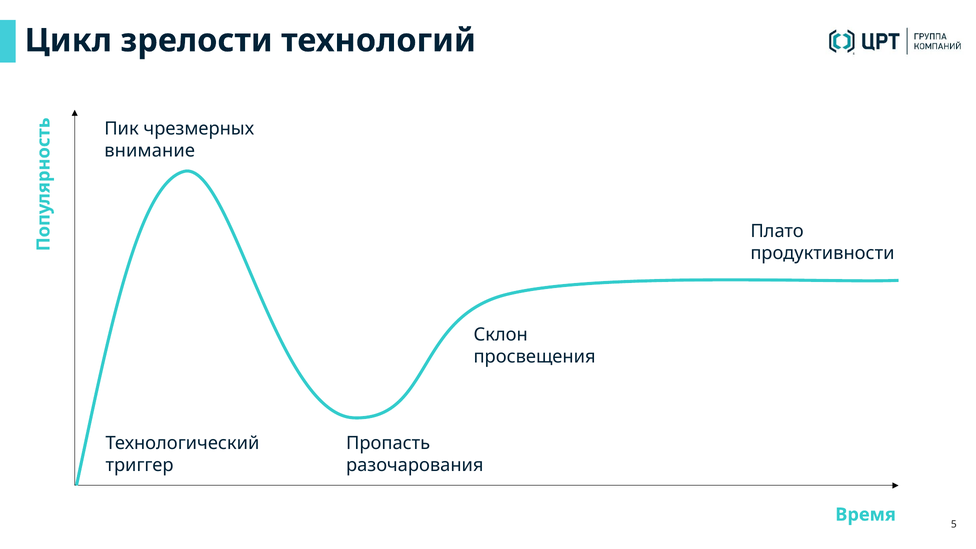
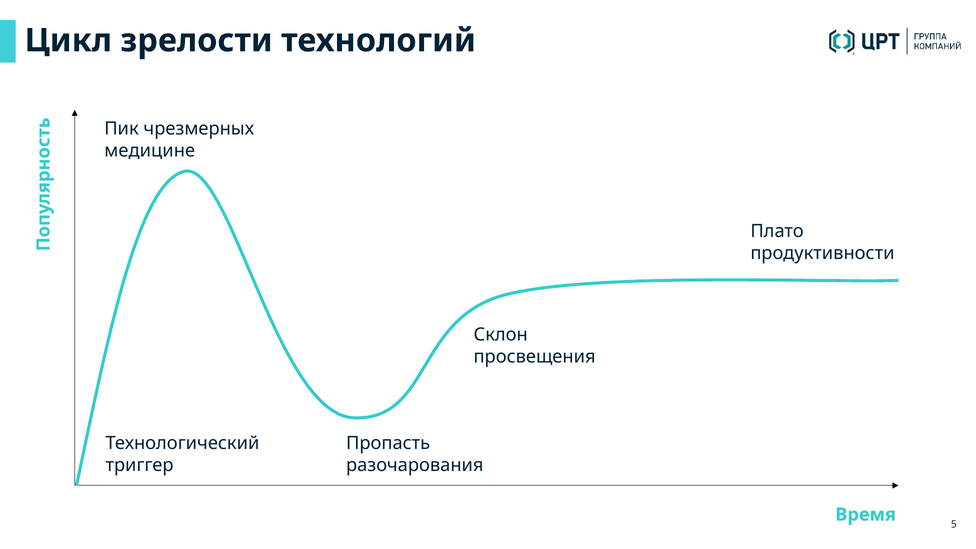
внимание: внимание -> медицине
